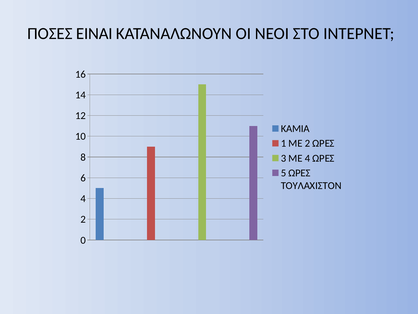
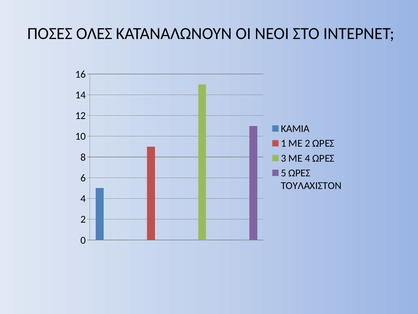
ΕΙΝΑΙ: ΕΙΝΑΙ -> ΟΛΕΣ
